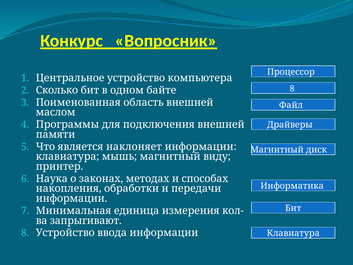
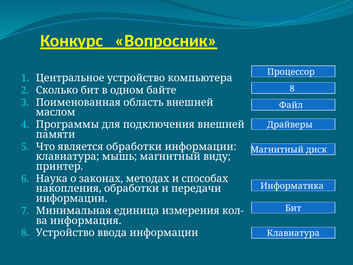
является наклоняет: наклоняет -> обработки
запрыгивают: запрыгивают -> информация
